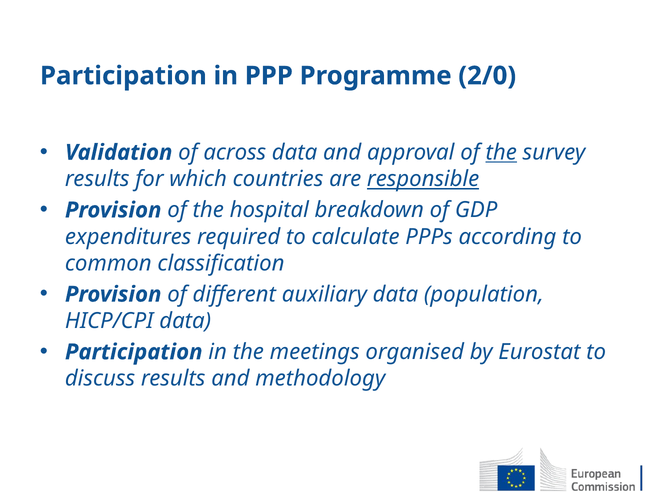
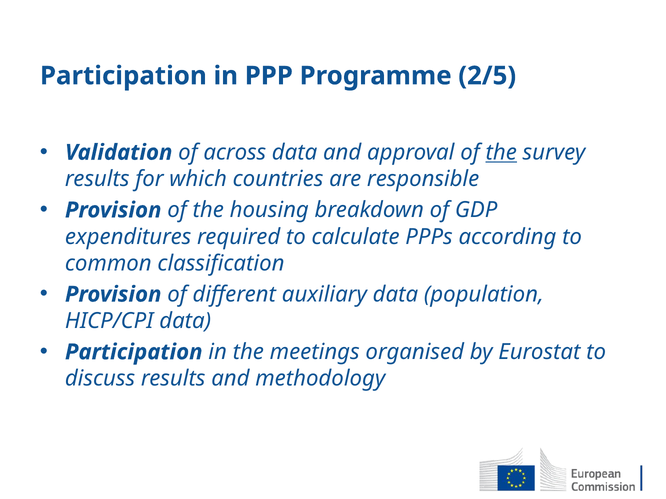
2/0: 2/0 -> 2/5
responsible underline: present -> none
hospital: hospital -> housing
